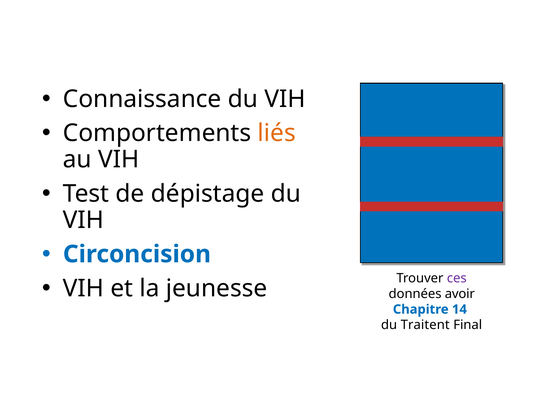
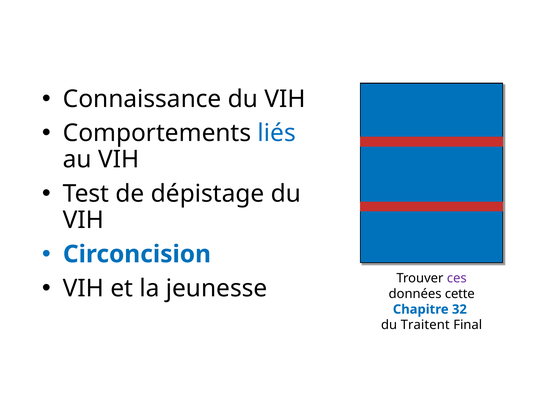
liés colour: orange -> blue
avoir: avoir -> cette
14: 14 -> 32
